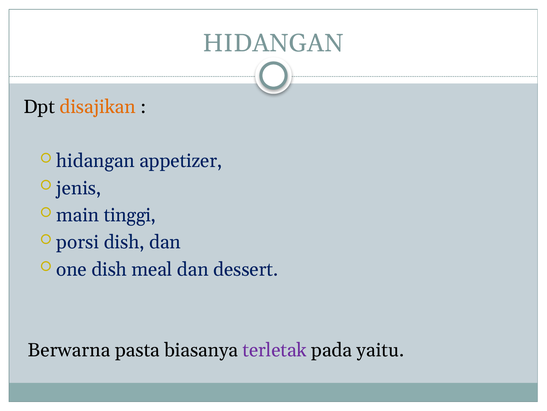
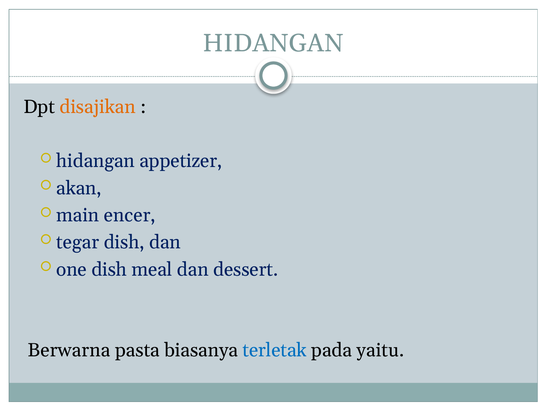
jenis: jenis -> akan
tinggi: tinggi -> encer
porsi: porsi -> tegar
terletak colour: purple -> blue
